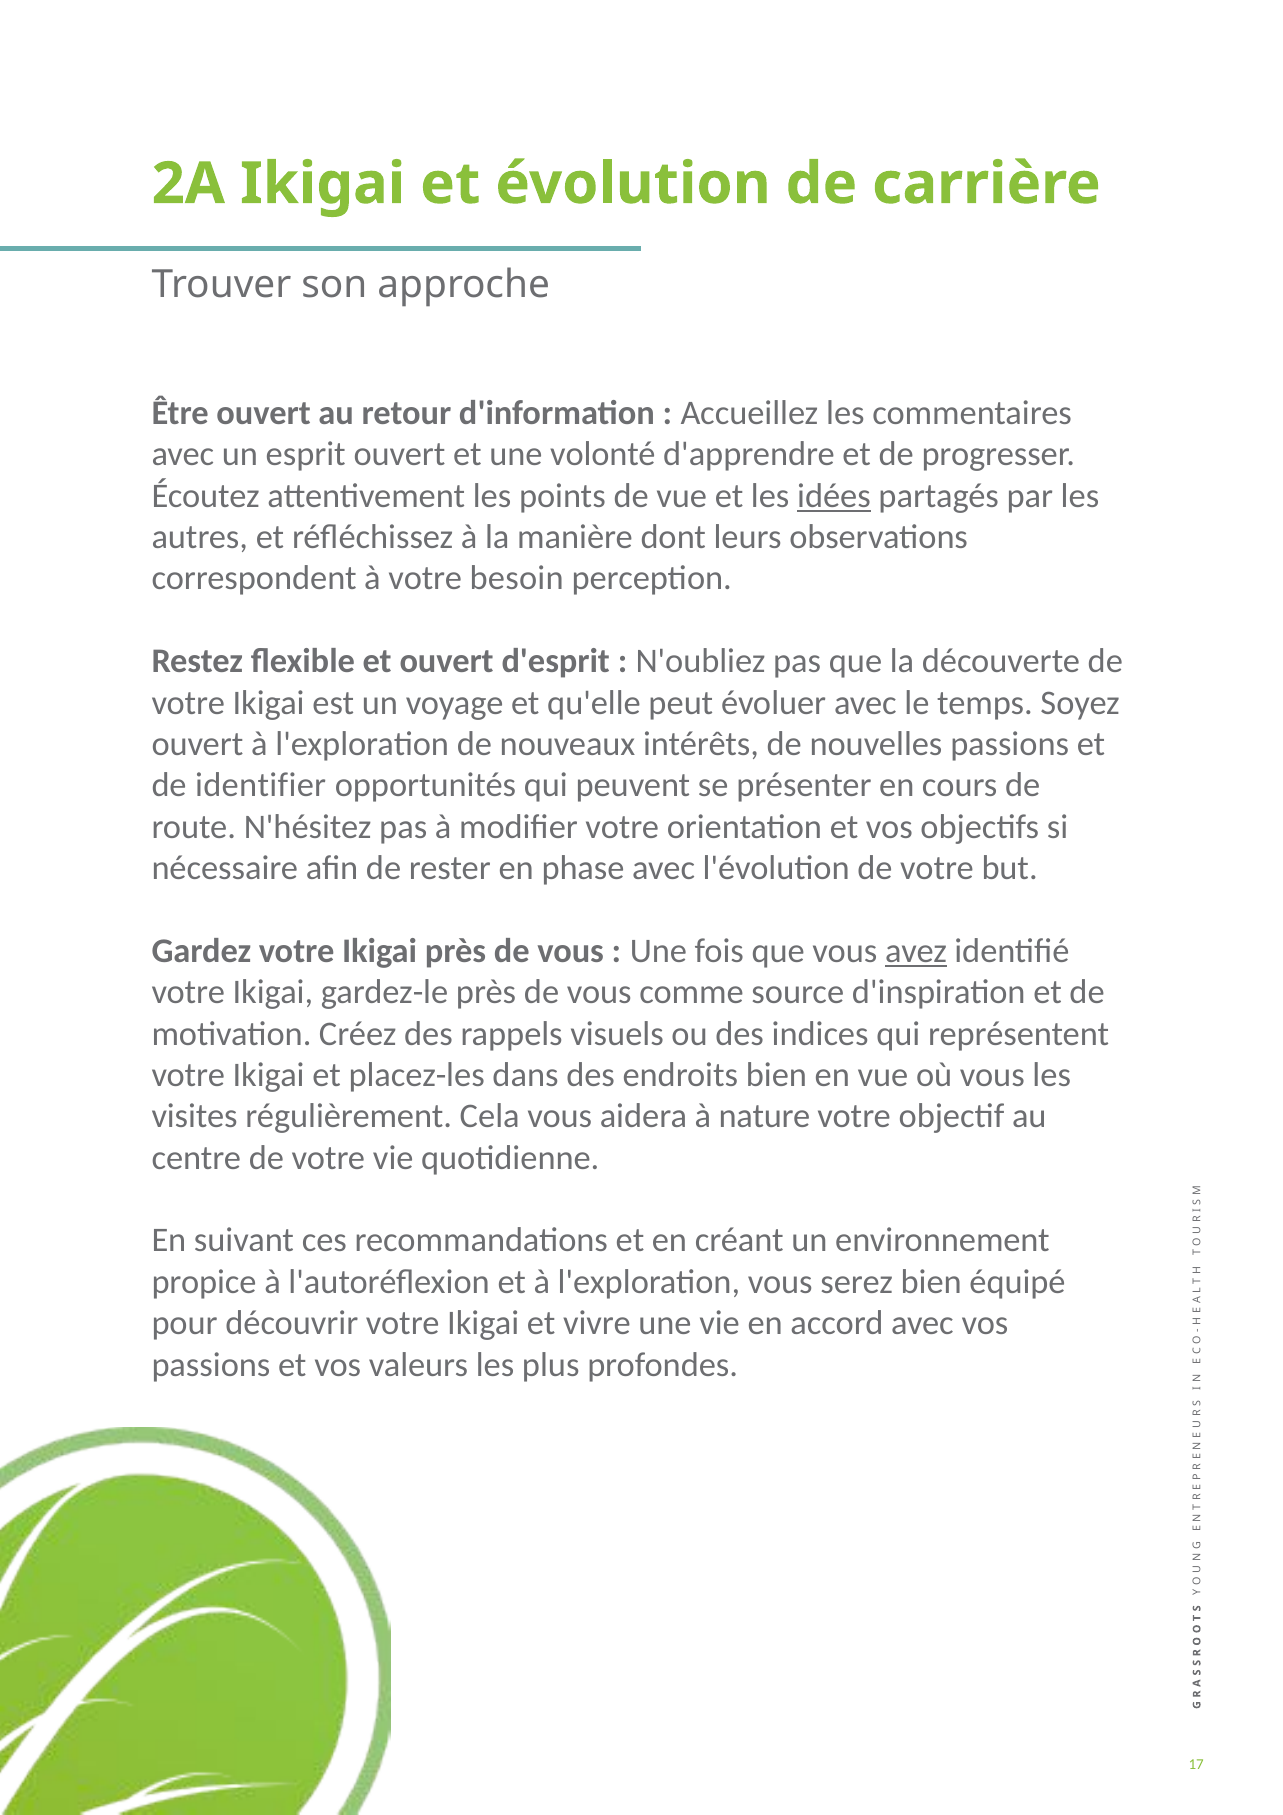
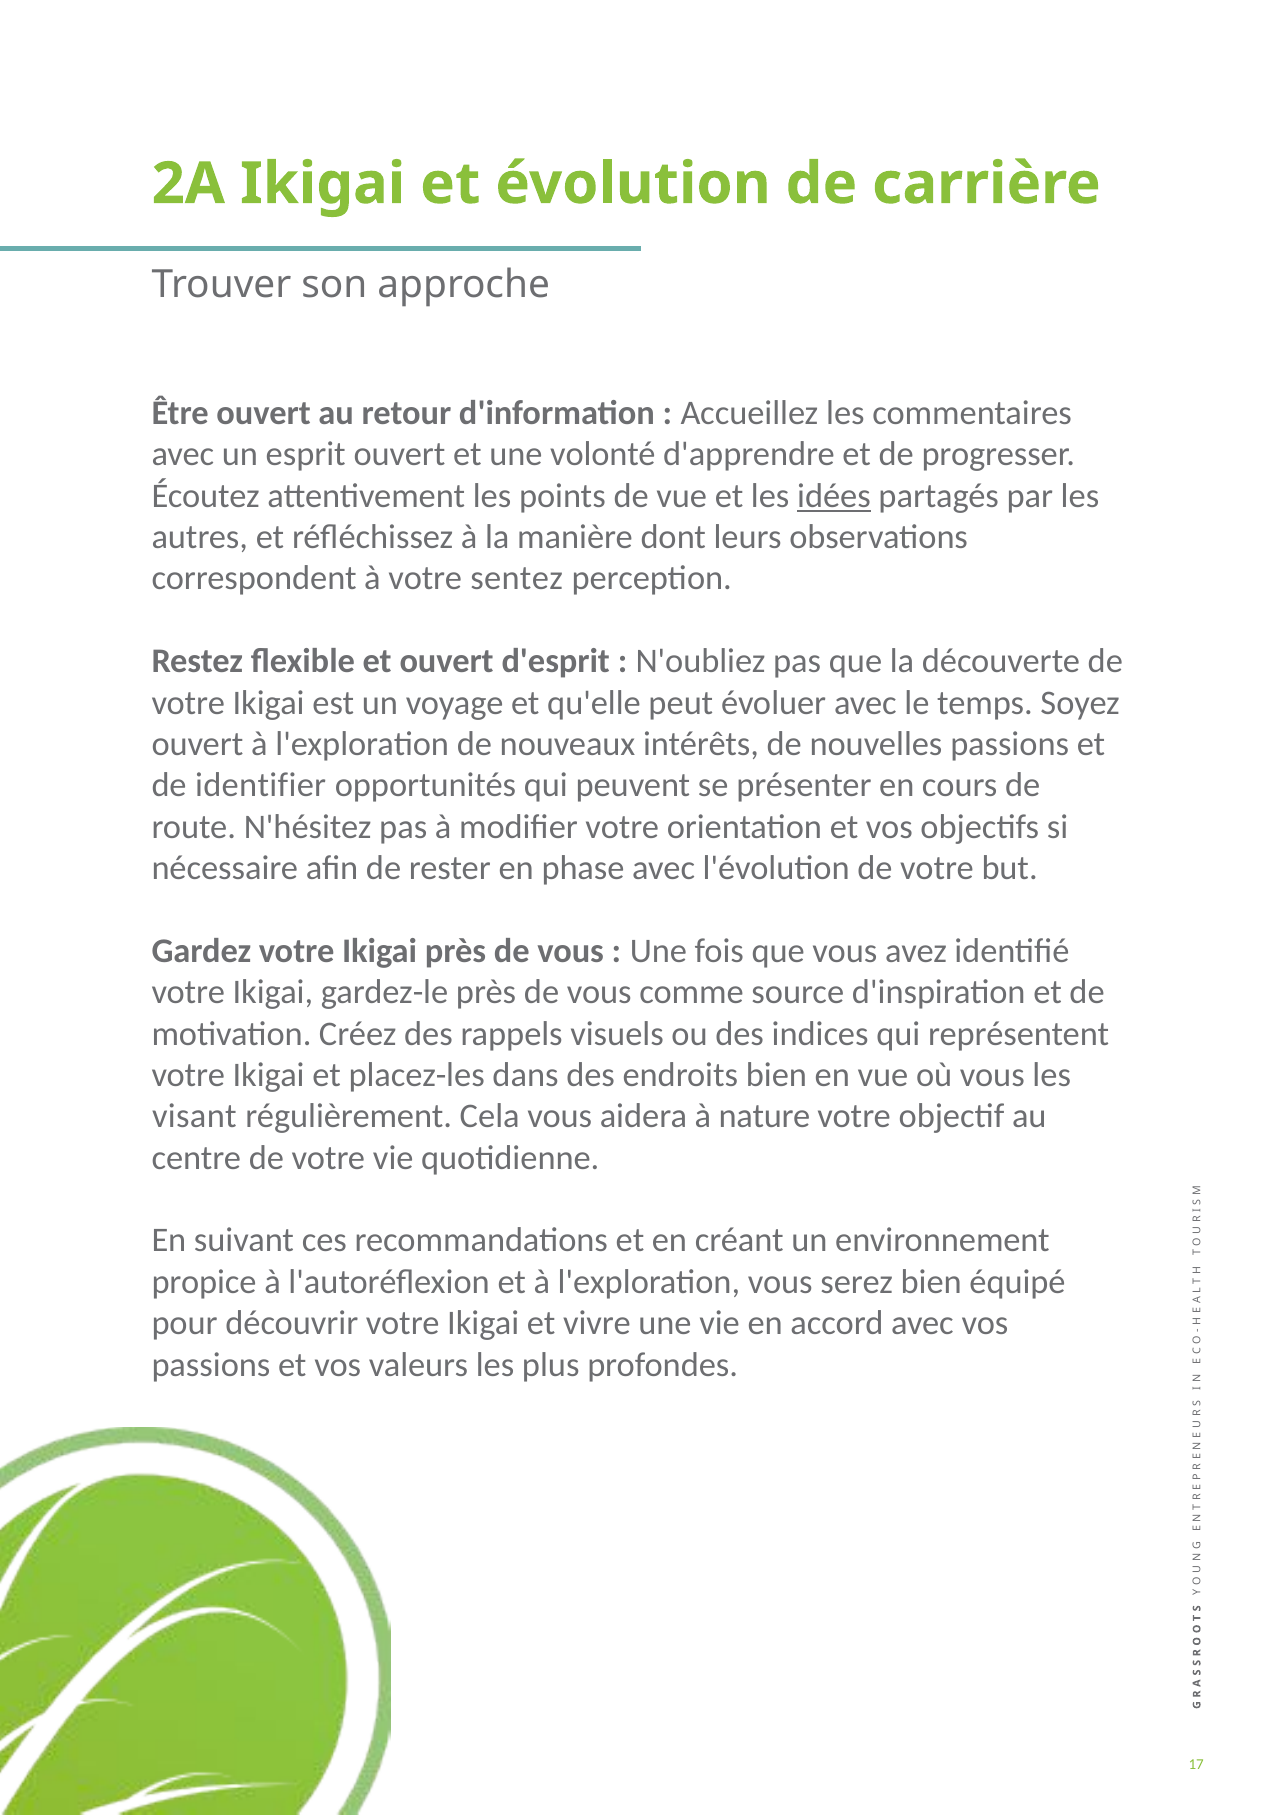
besoin: besoin -> sentez
avez underline: present -> none
visites: visites -> visant
